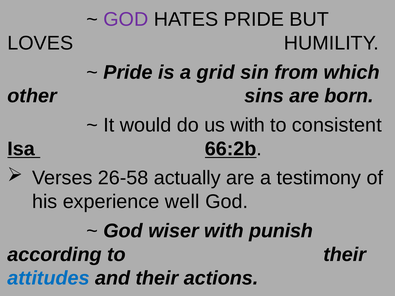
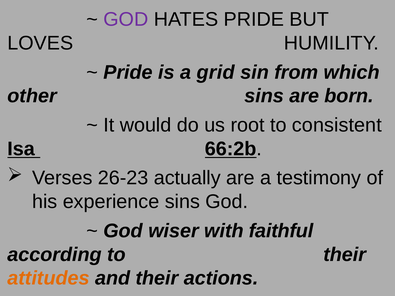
us with: with -> root
26-58: 26-58 -> 26-23
experience well: well -> sins
punish: punish -> faithful
attitudes colour: blue -> orange
